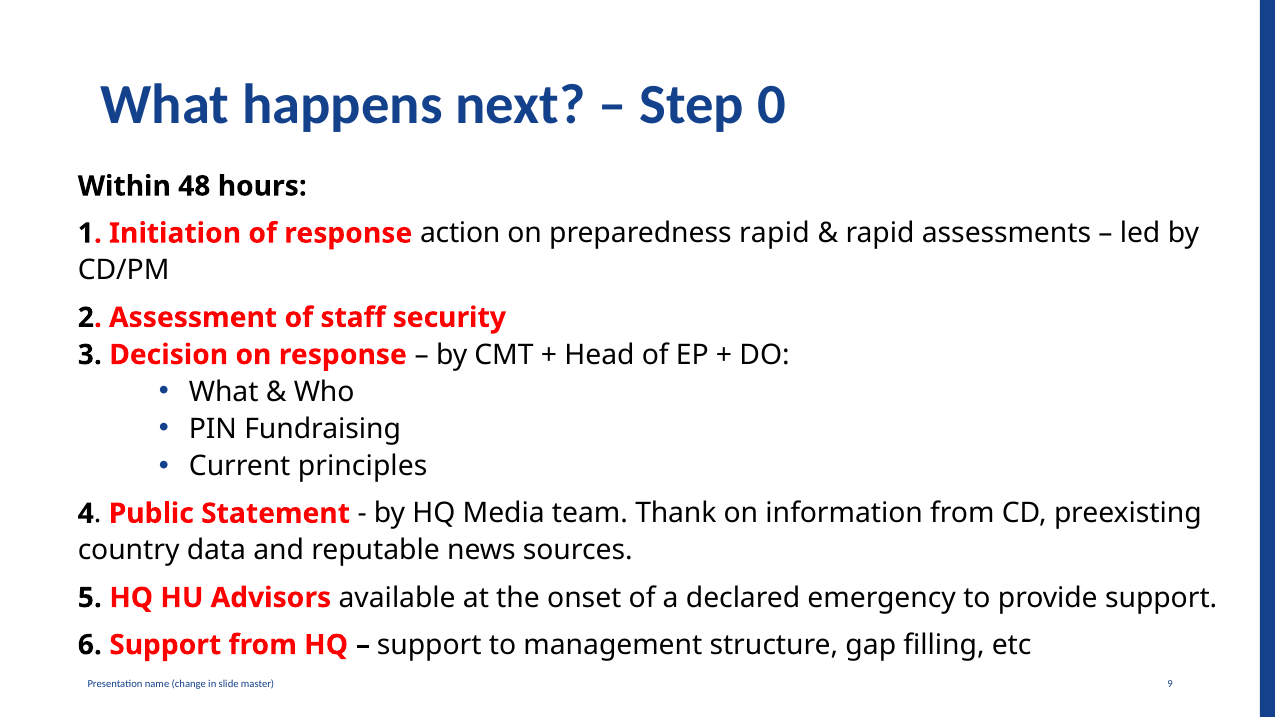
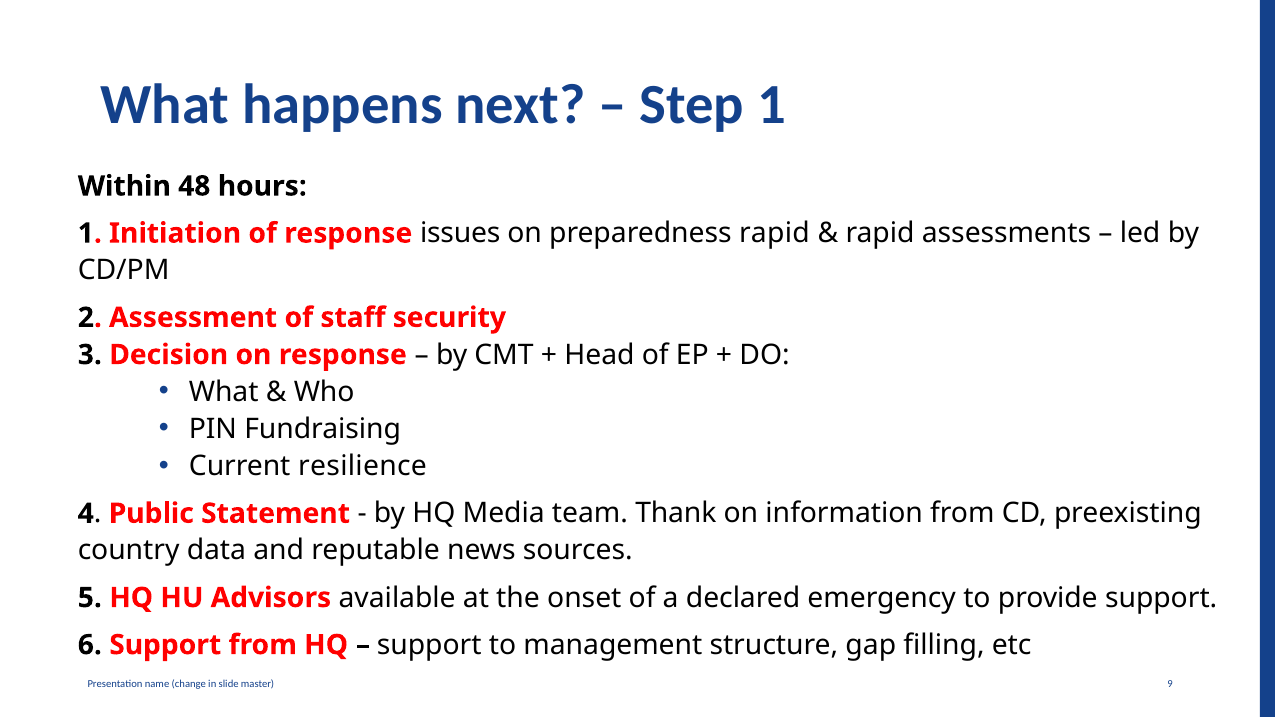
Step 0: 0 -> 1
action: action -> issues
principles: principles -> resilience
